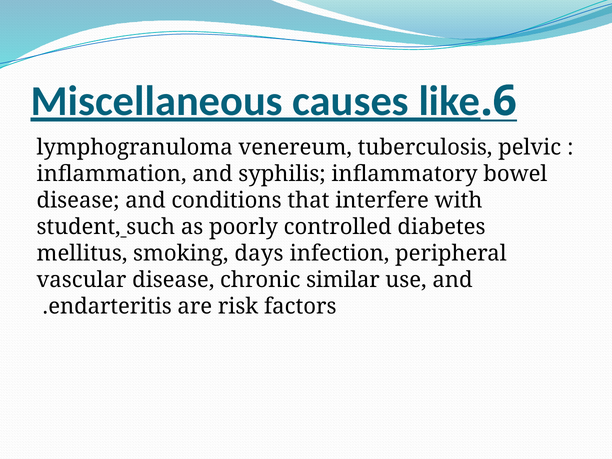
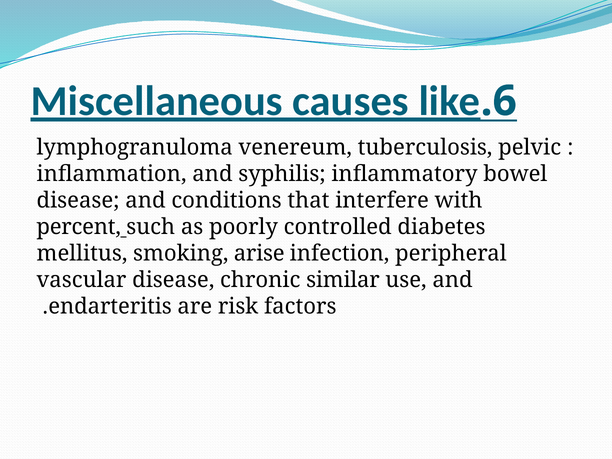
student: student -> percent
days: days -> arise
